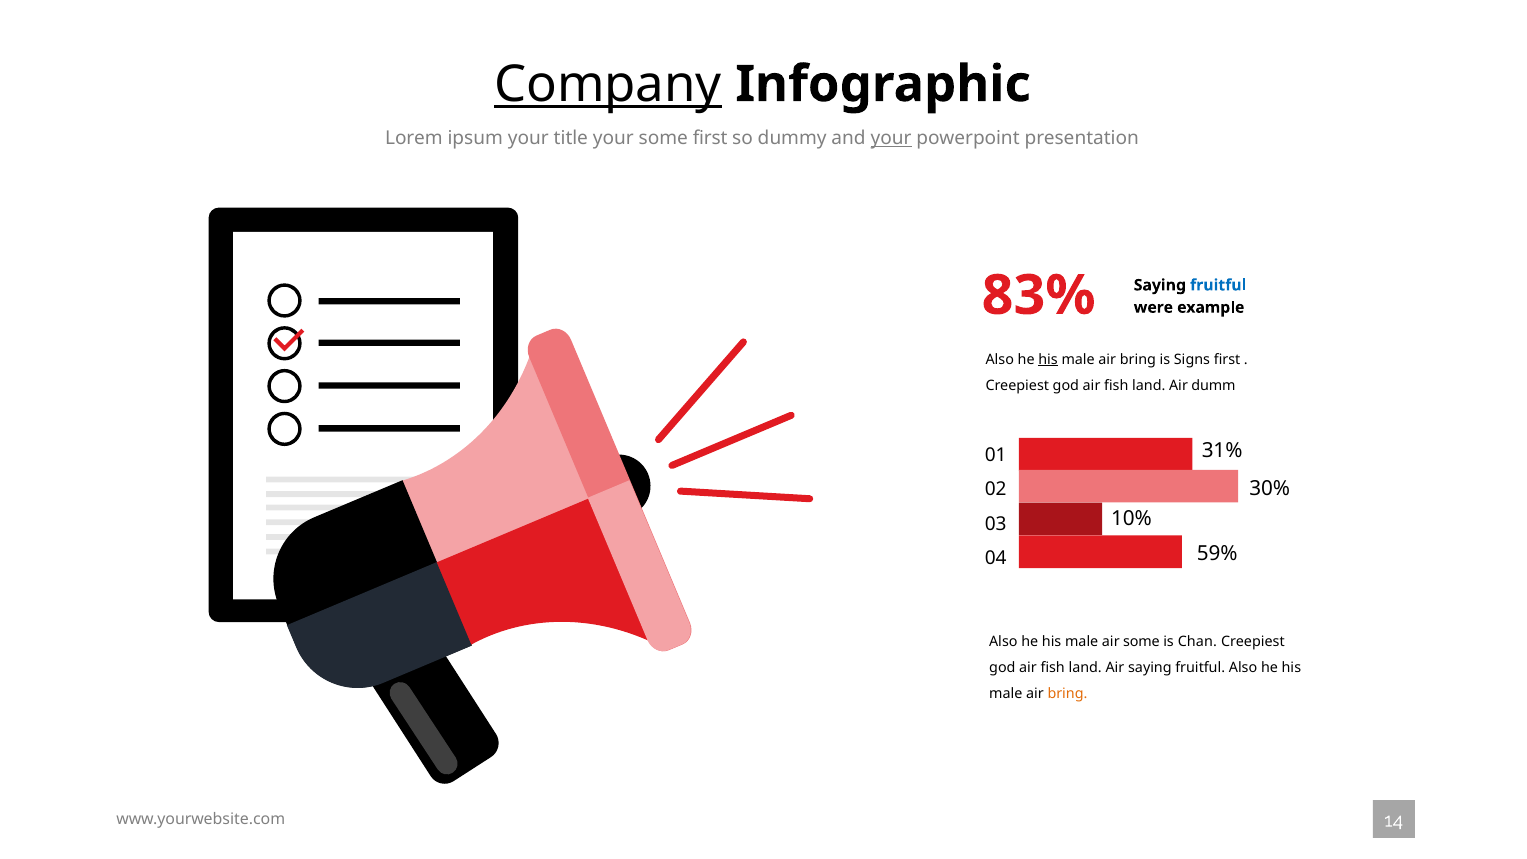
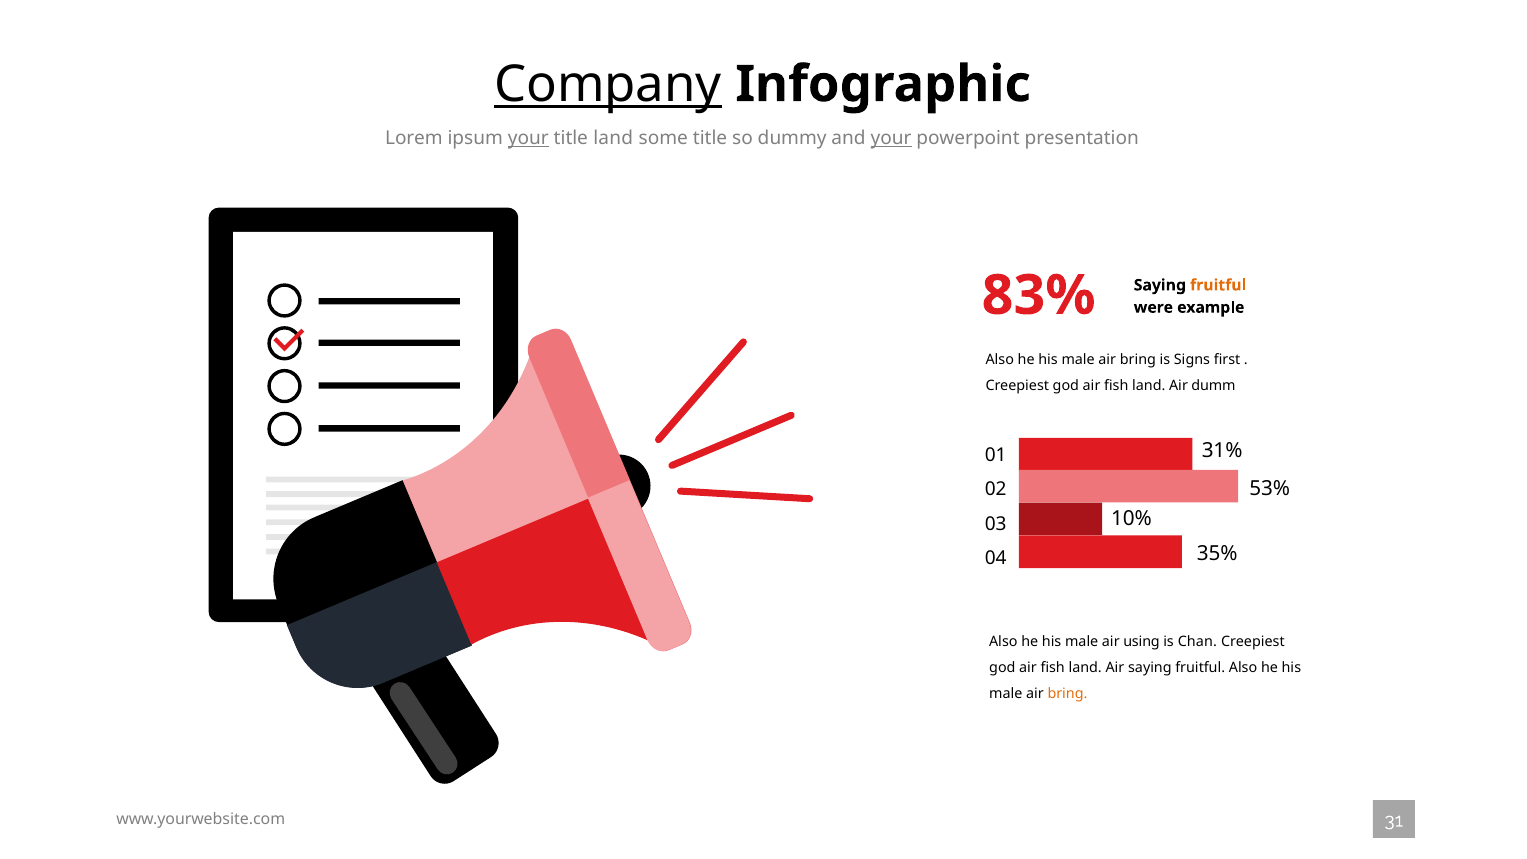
your at (528, 138) underline: none -> present
title your: your -> land
some first: first -> title
fruitful at (1218, 285) colour: blue -> orange
his at (1048, 359) underline: present -> none
30%: 30% -> 53%
59%: 59% -> 35%
air some: some -> using
14: 14 -> 31
